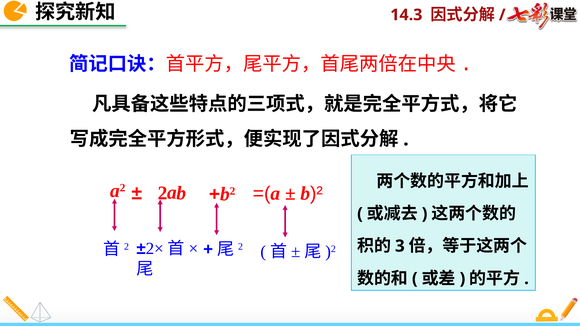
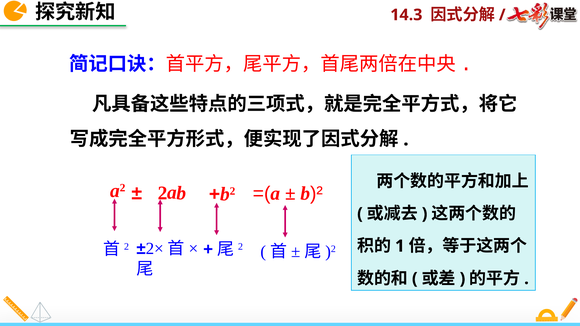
3: 3 -> 1
